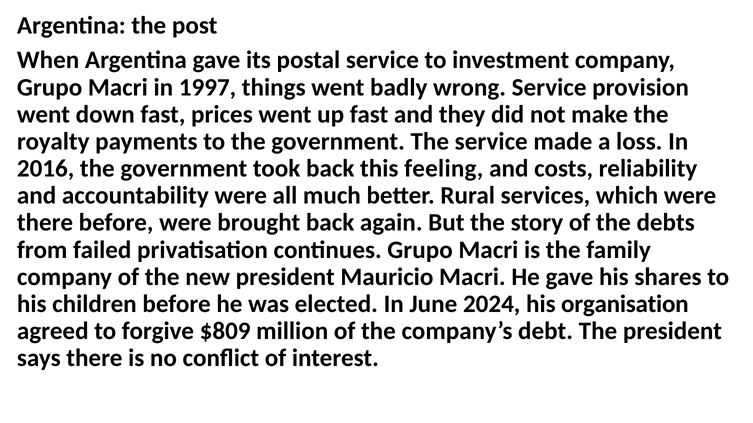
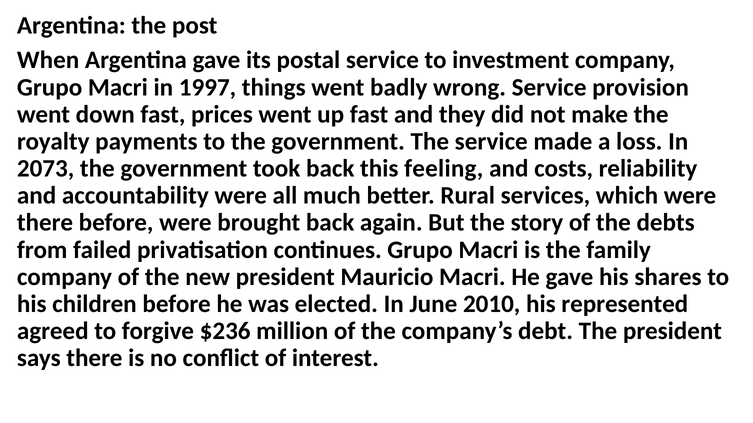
2016: 2016 -> 2073
2024: 2024 -> 2010
organisation: organisation -> represented
$809: $809 -> $236
